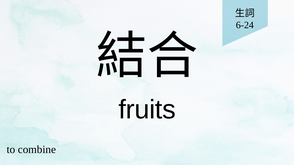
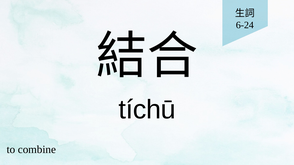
fruits: fruits -> tíchū
